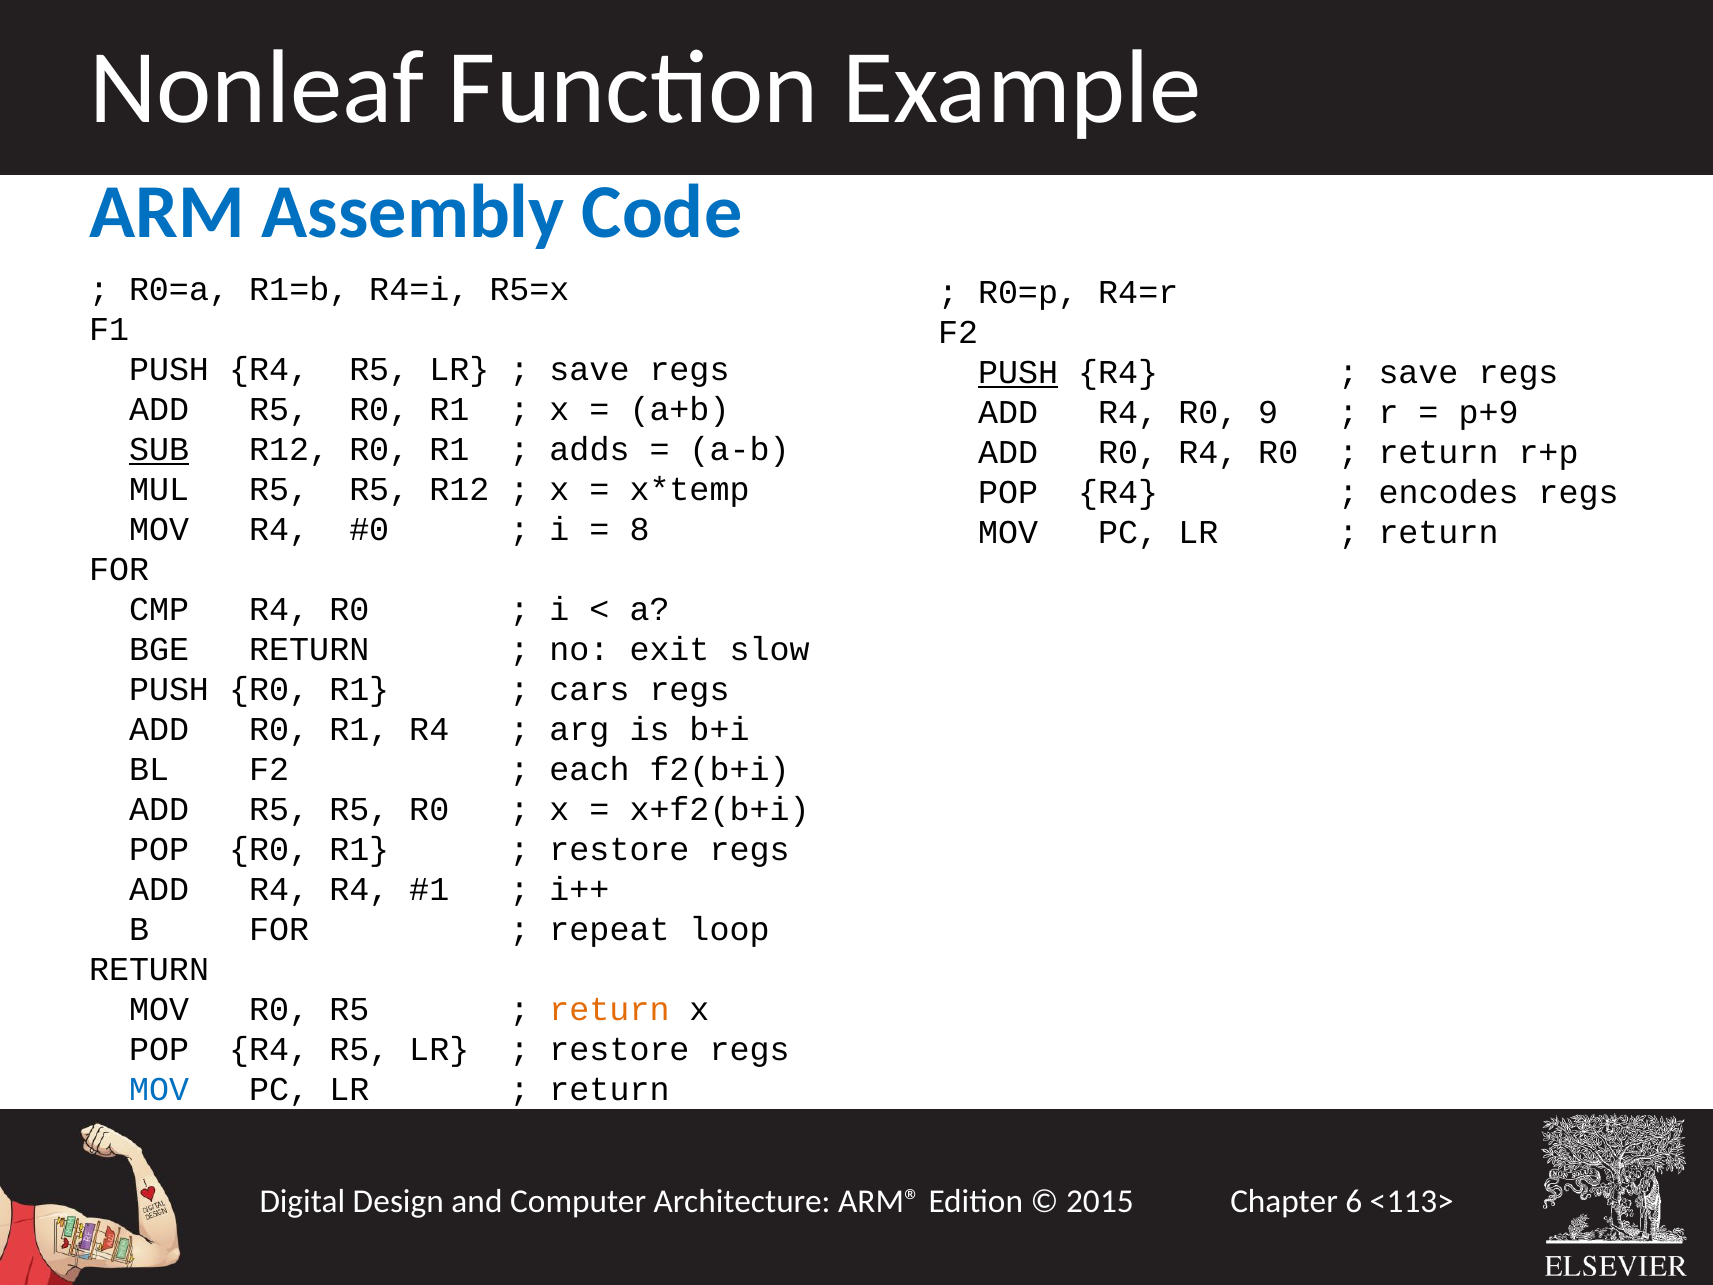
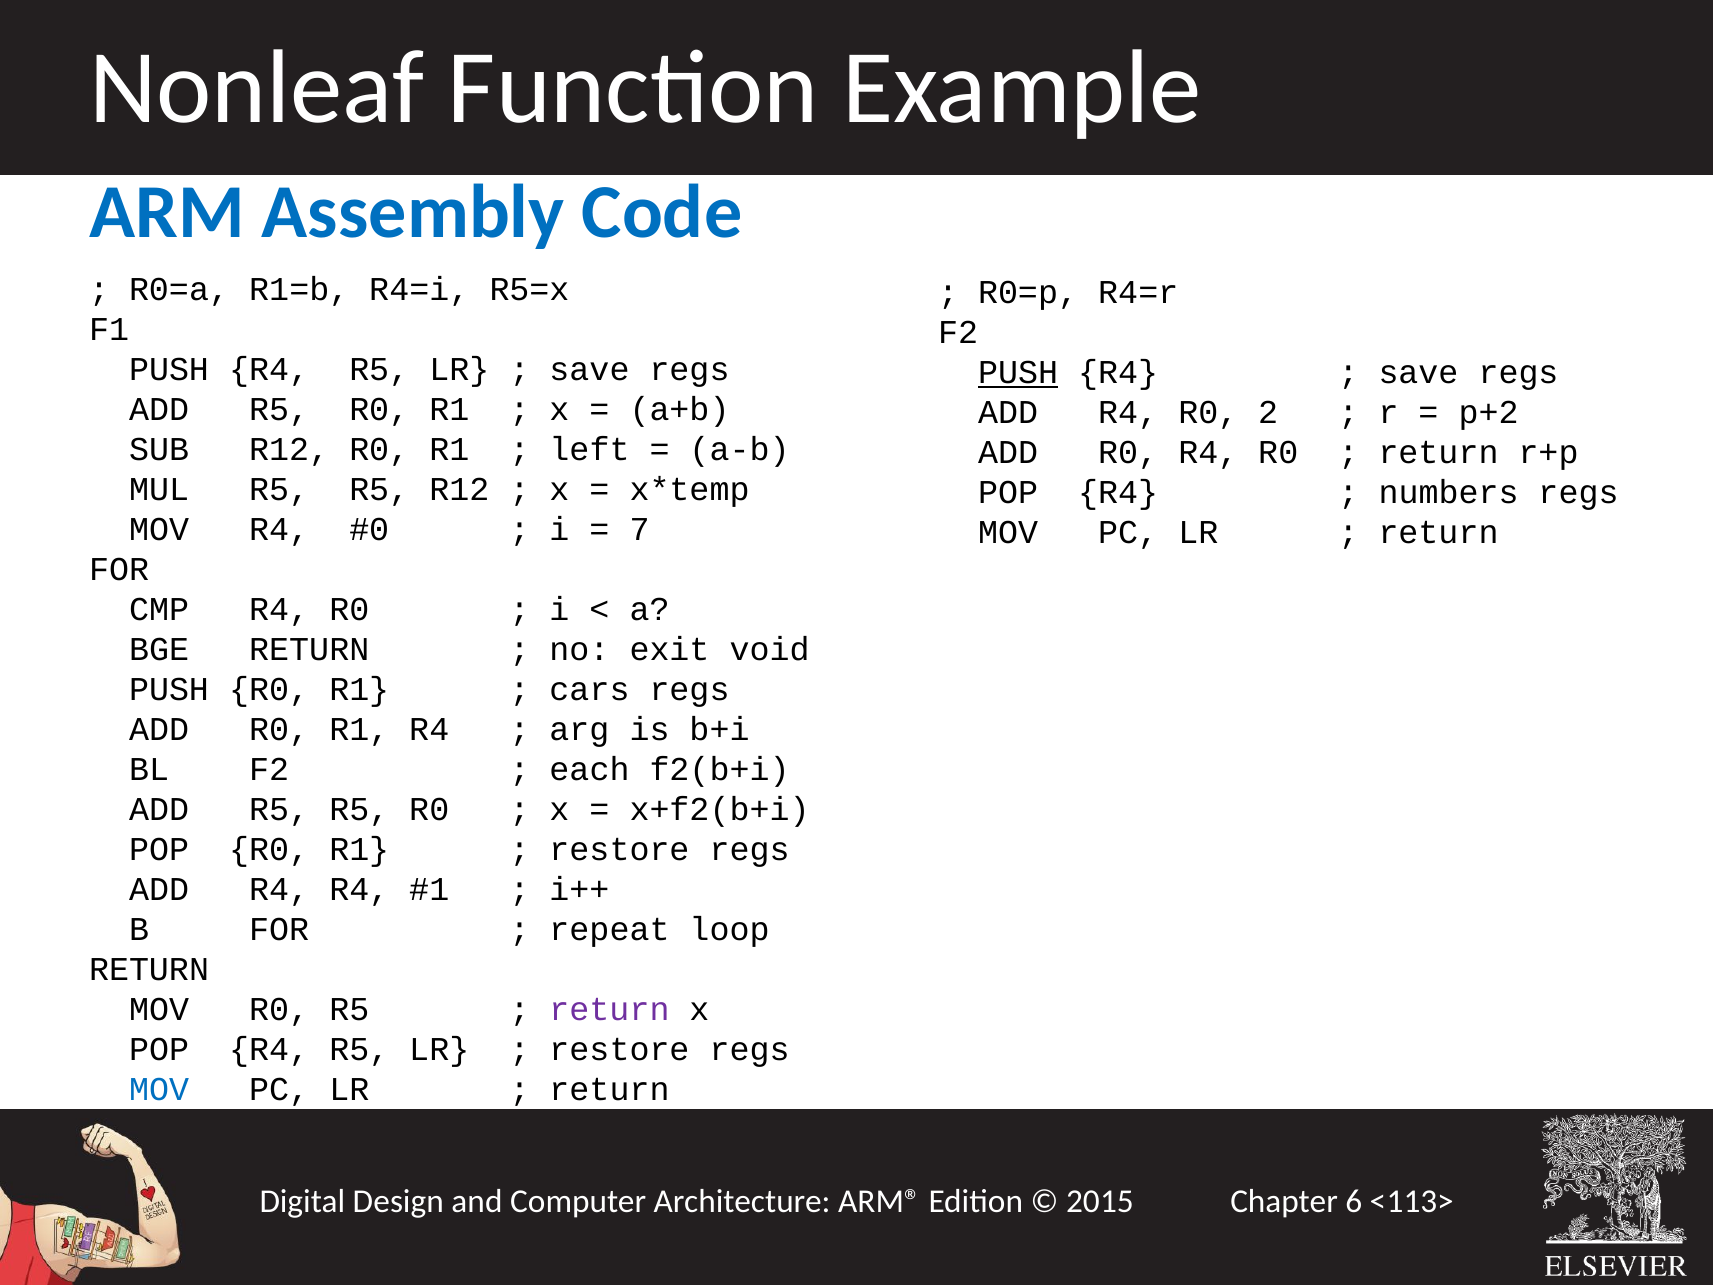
9: 9 -> 2
p+9: p+9 -> p+2
SUB underline: present -> none
adds: adds -> left
encodes: encodes -> numbers
8: 8 -> 7
slow: slow -> void
return at (609, 1009) colour: orange -> purple
